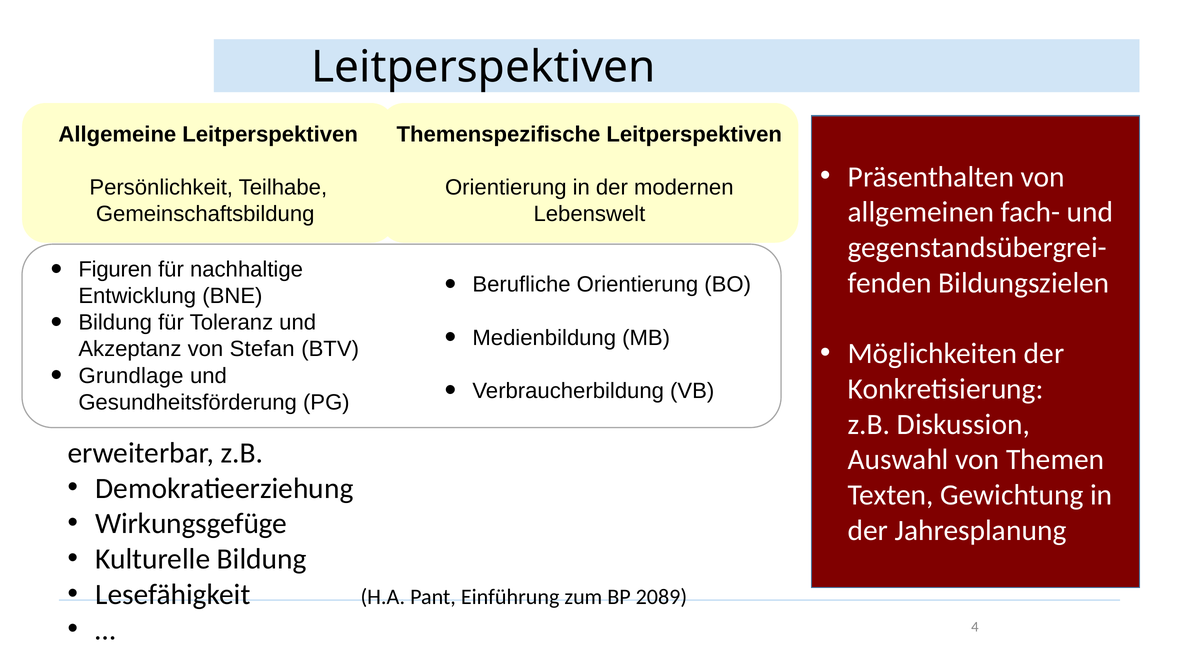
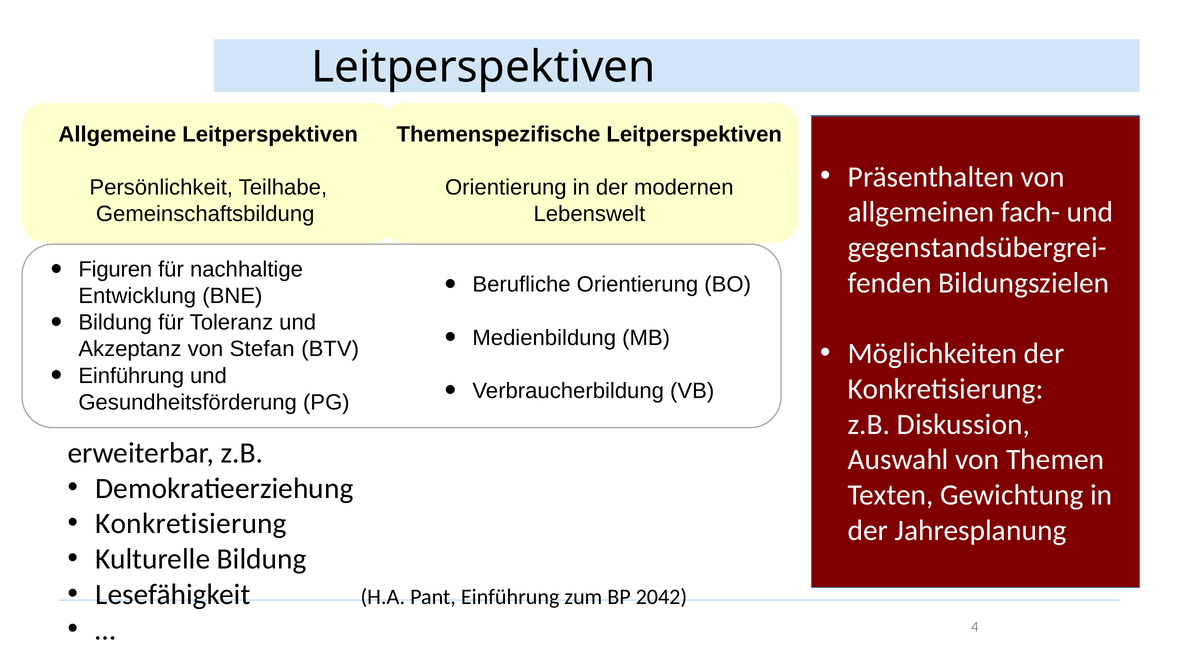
Grundlage at (131, 376): Grundlage -> Einführung
Wirkungsgefüge at (191, 524): Wirkungsgefüge -> Konkretisierung
2089: 2089 -> 2042
